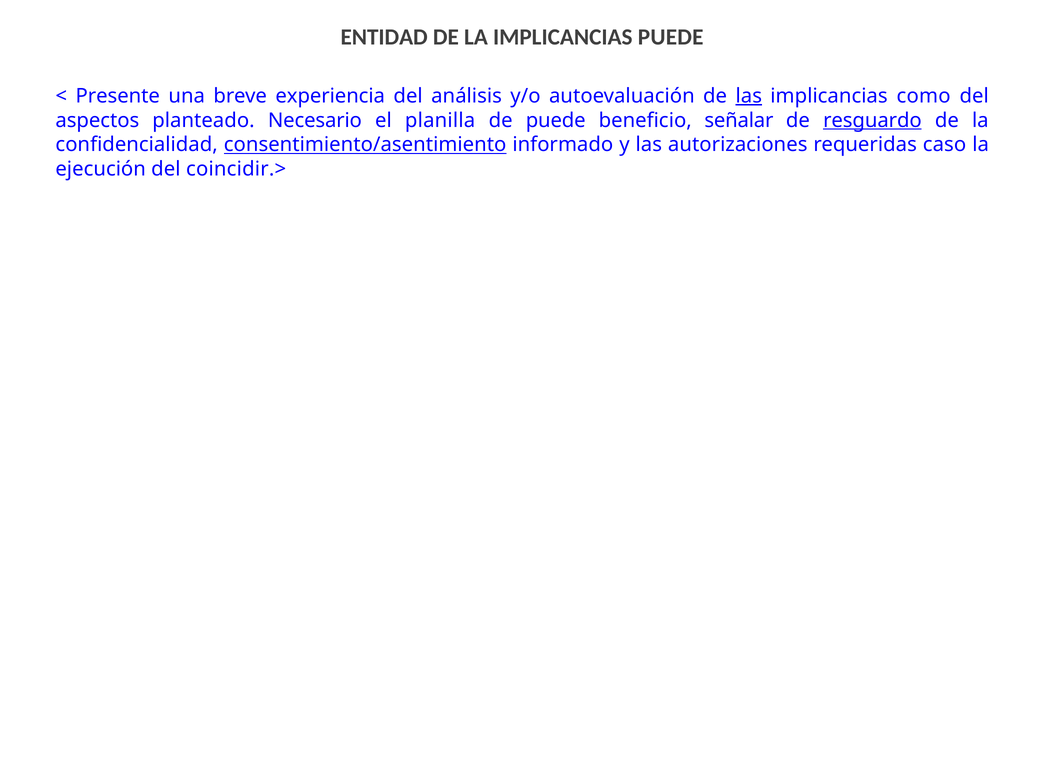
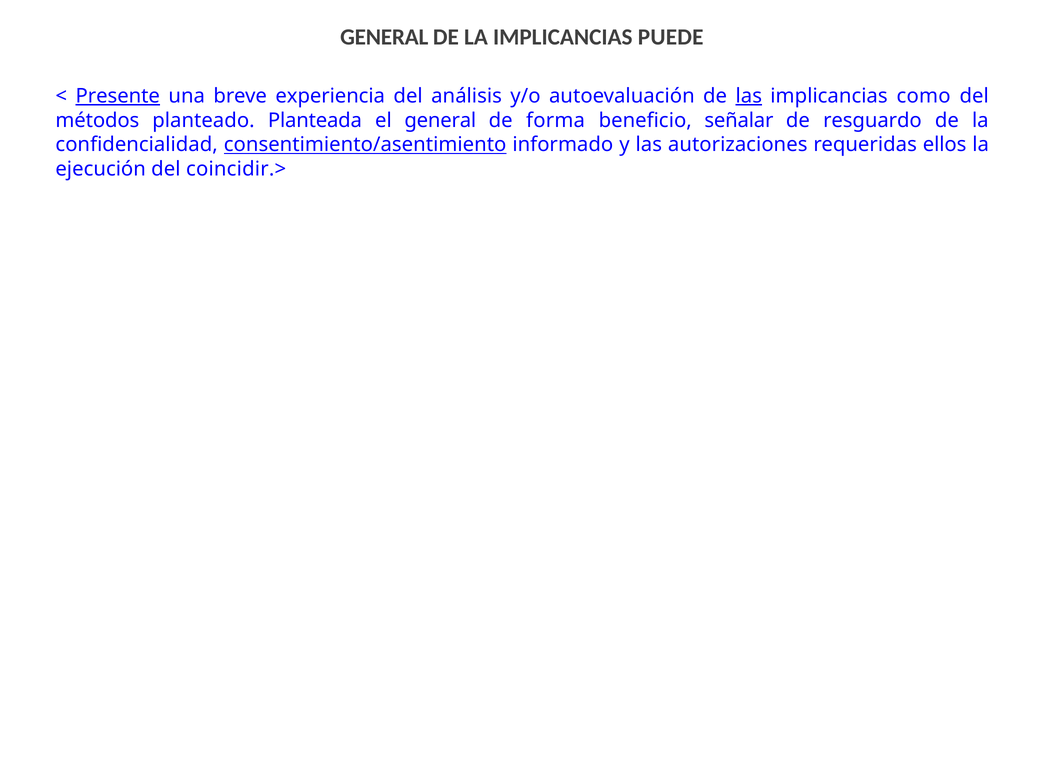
ENTIDAD at (384, 37): ENTIDAD -> GENERAL
Presente underline: none -> present
aspectos: aspectos -> métodos
Necesario: Necesario -> Planteada
el planilla: planilla -> general
de puede: puede -> forma
resguardo underline: present -> none
caso: caso -> ellos
